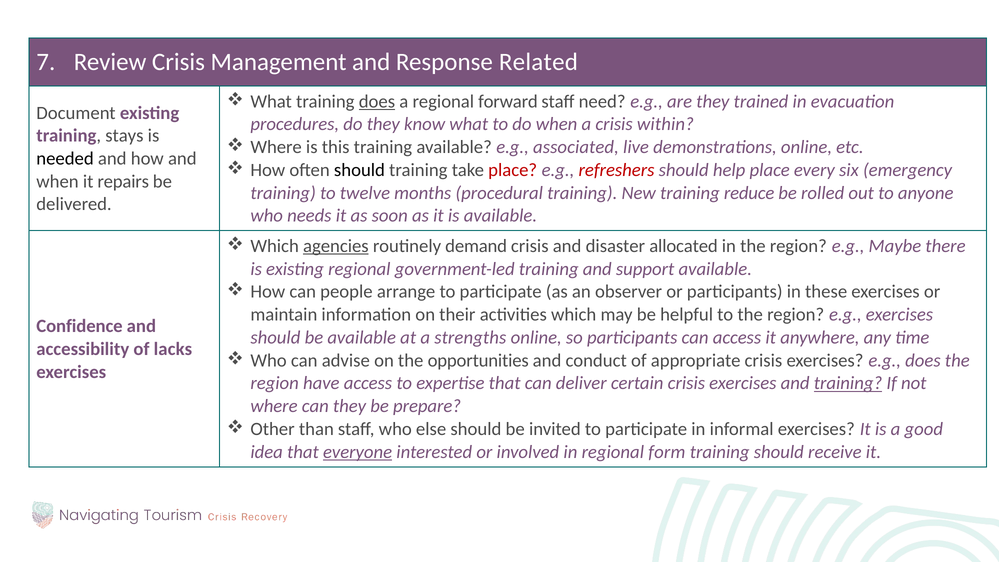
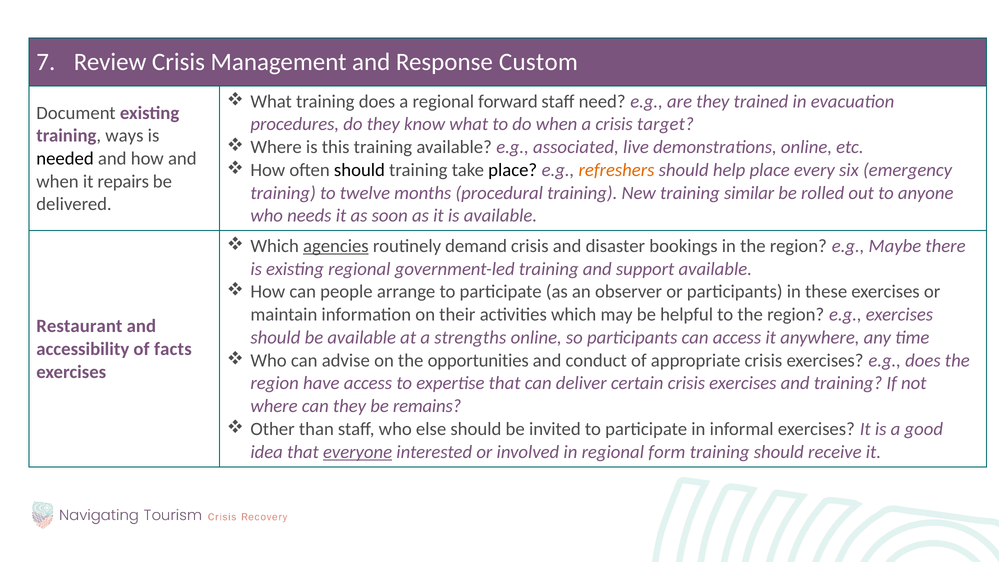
Related: Related -> Custom
does at (377, 101) underline: present -> none
within: within -> target
stays: stays -> ways
place at (513, 170) colour: red -> black
refreshers colour: red -> orange
reduce: reduce -> similar
allocated: allocated -> bookings
Confidence: Confidence -> Restaurant
lacks: lacks -> facts
training at (848, 383) underline: present -> none
prepare: prepare -> remains
